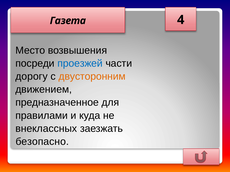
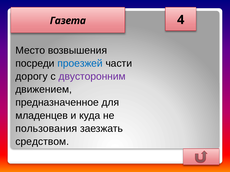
двусторонним colour: orange -> purple
правилами: правилами -> младенцев
внеклассных: внеклассных -> пользования
безопасно: безопасно -> средством
